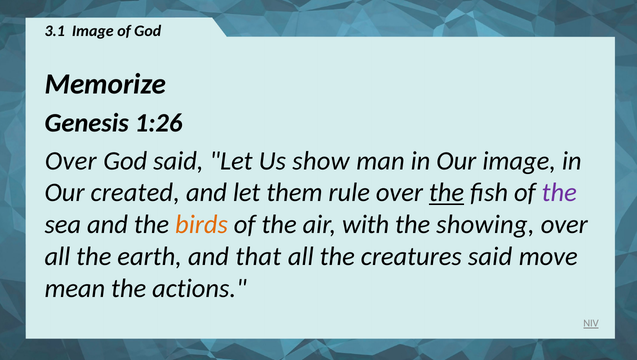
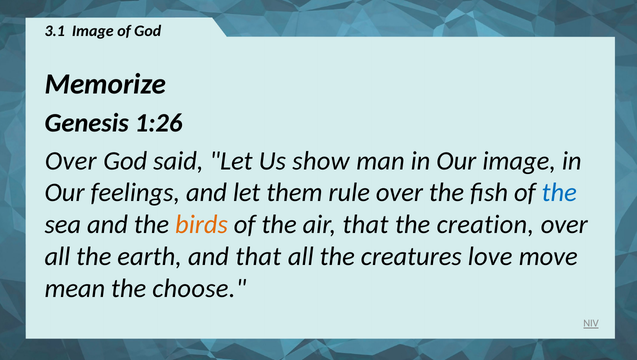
created: created -> feelings
the at (447, 192) underline: present -> none
the at (559, 192) colour: purple -> blue
air with: with -> that
showing: showing -> creation
creatures said: said -> love
actions: actions -> choose
